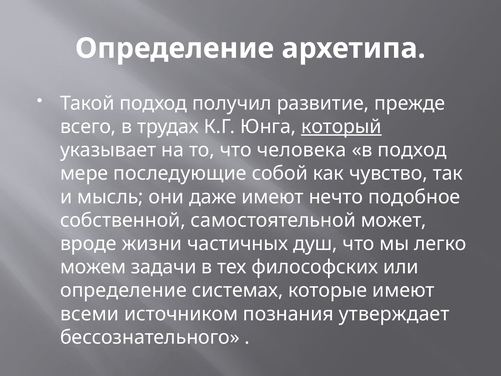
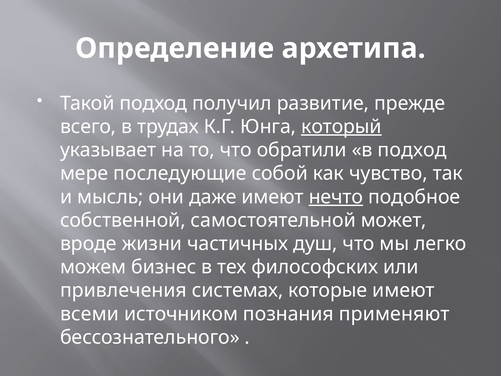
человека: человека -> обратили
нечто underline: none -> present
задачи: задачи -> бизнес
определение at (123, 290): определение -> привлечения
утверждает: утверждает -> применяют
